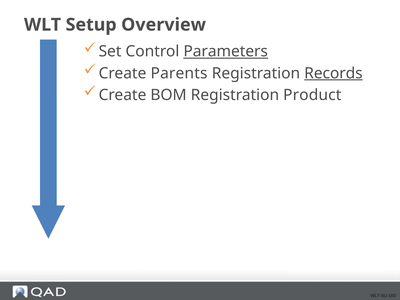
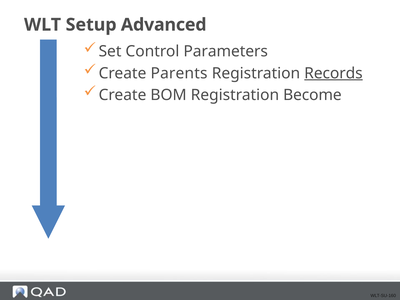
Overview: Overview -> Advanced
Parameters underline: present -> none
Product: Product -> Become
